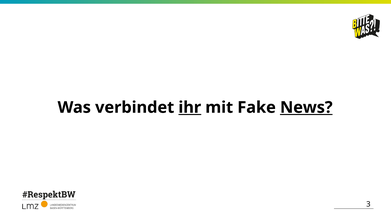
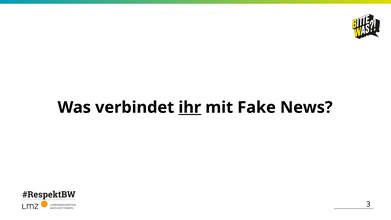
News underline: present -> none
